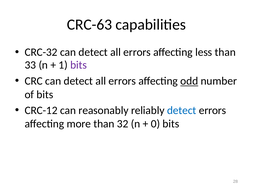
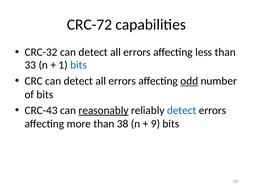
CRC-63: CRC-63 -> CRC-72
bits at (79, 65) colour: purple -> blue
CRC-12: CRC-12 -> CRC-43
reasonably underline: none -> present
32: 32 -> 38
0: 0 -> 9
